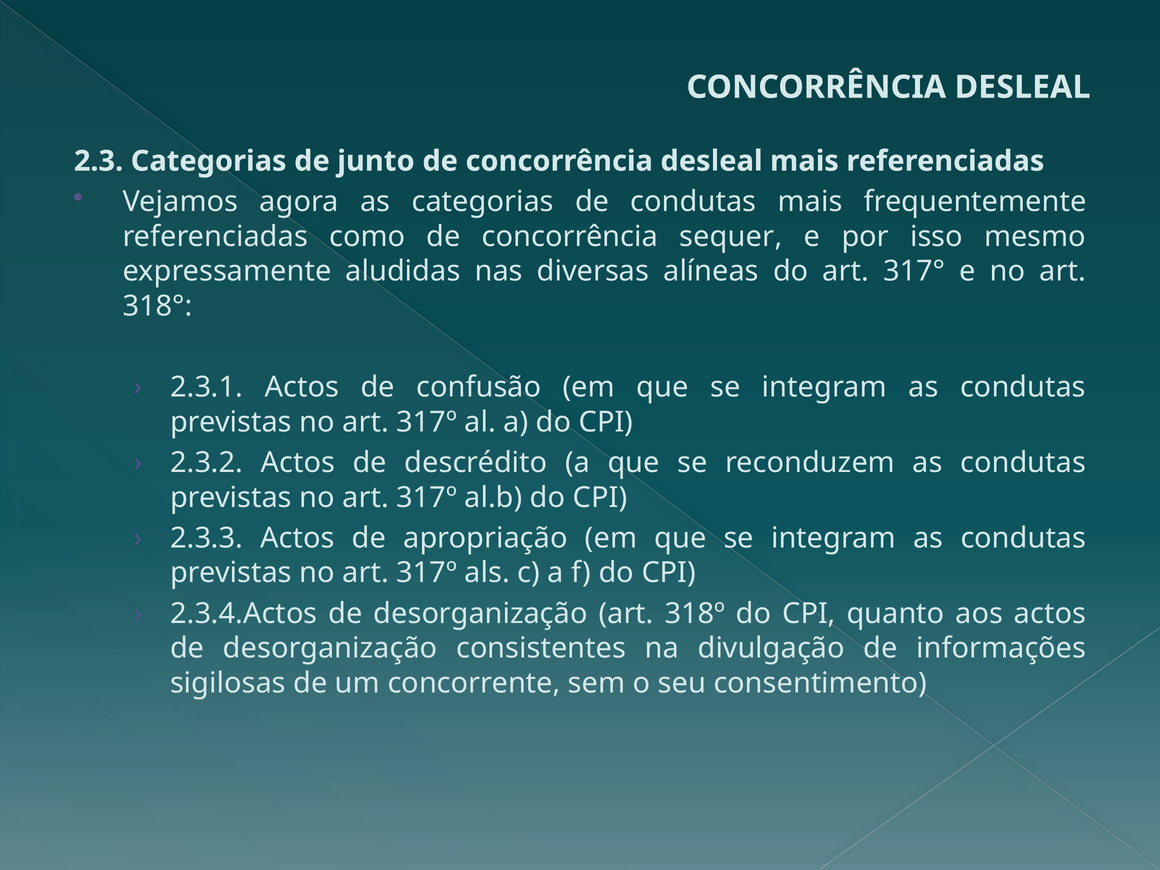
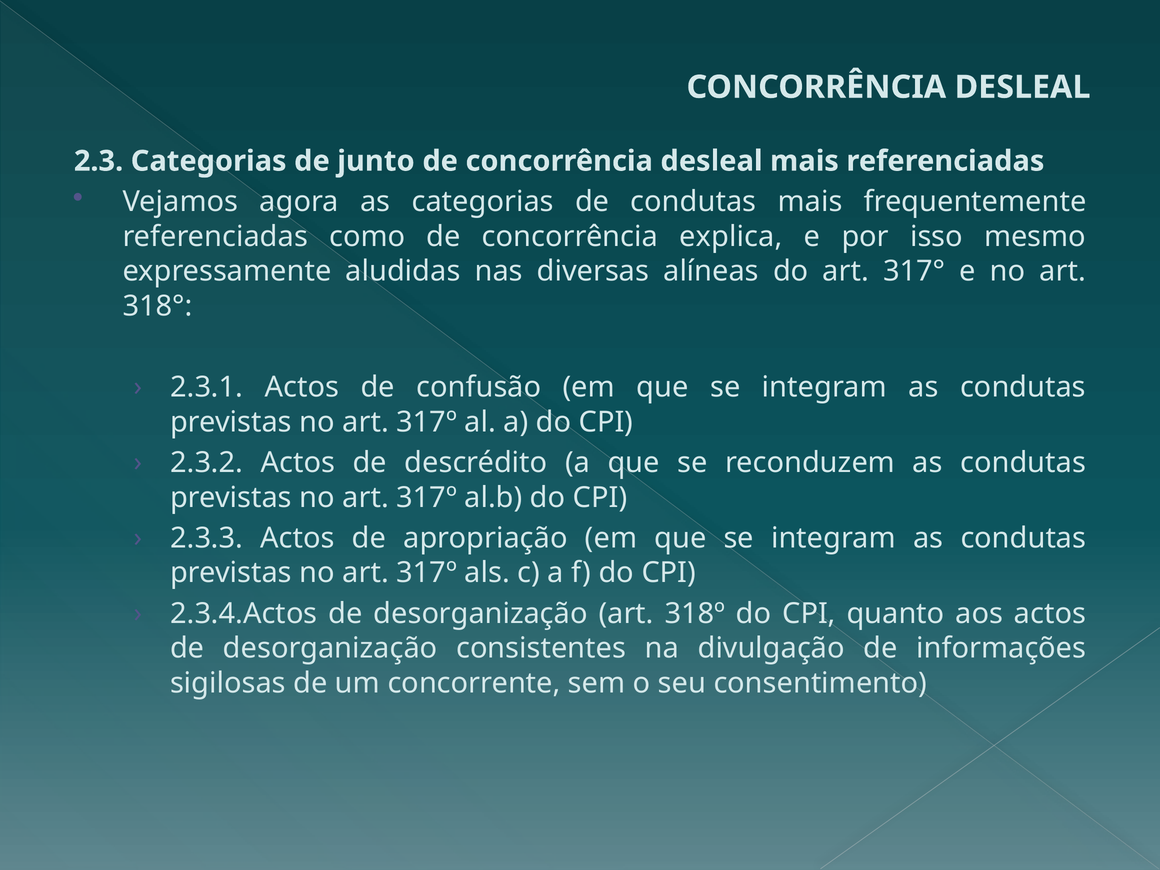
sequer: sequer -> explica
